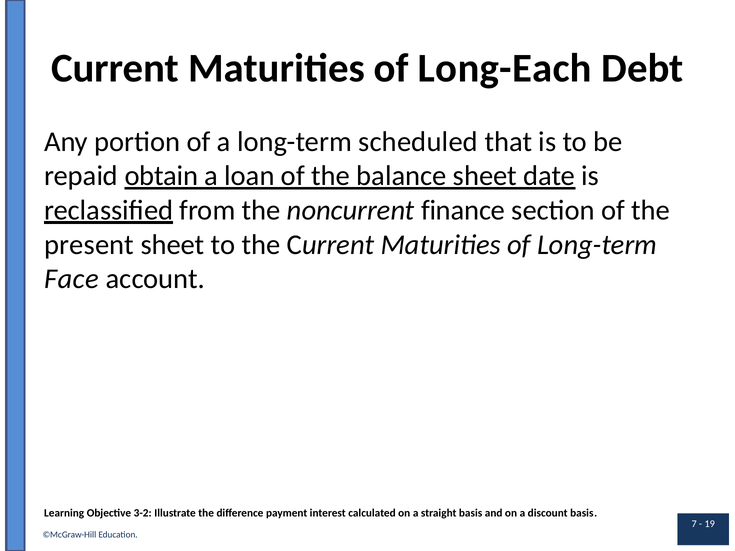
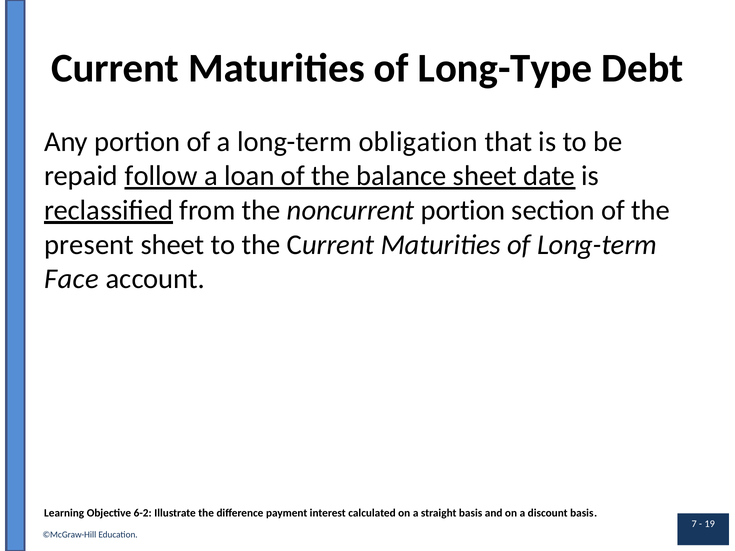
Long-Each: Long-Each -> Long-Type
scheduled: scheduled -> obligation
obtain: obtain -> follow
noncurrent finance: finance -> portion
3-2: 3-2 -> 6-2
